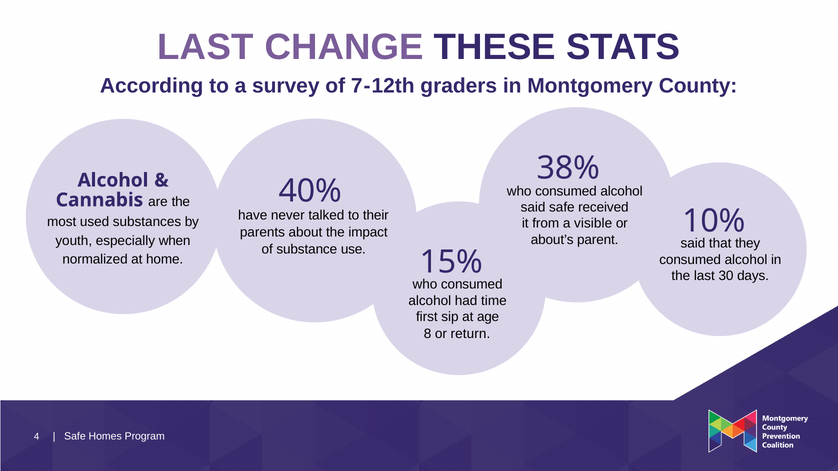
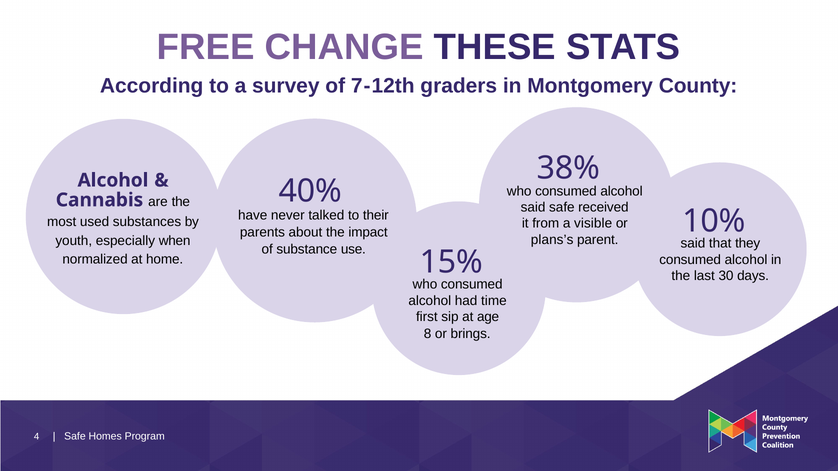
LAST at (205, 47): LAST -> FREE
about’s: about’s -> plans’s
return: return -> brings
